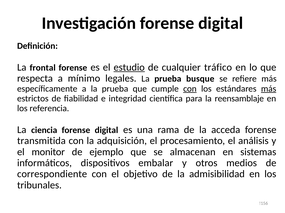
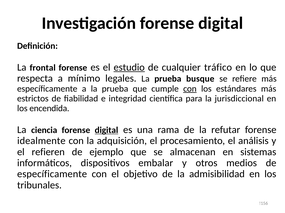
más at (269, 89) underline: present -> none
reensamblaje: reensamblaje -> jurisdiccional
referencia: referencia -> encendida
digital at (106, 131) underline: none -> present
acceda: acceda -> refutar
transmitida: transmitida -> idealmente
monitor: monitor -> refieren
correspondiente at (52, 175): correspondiente -> específicamente
